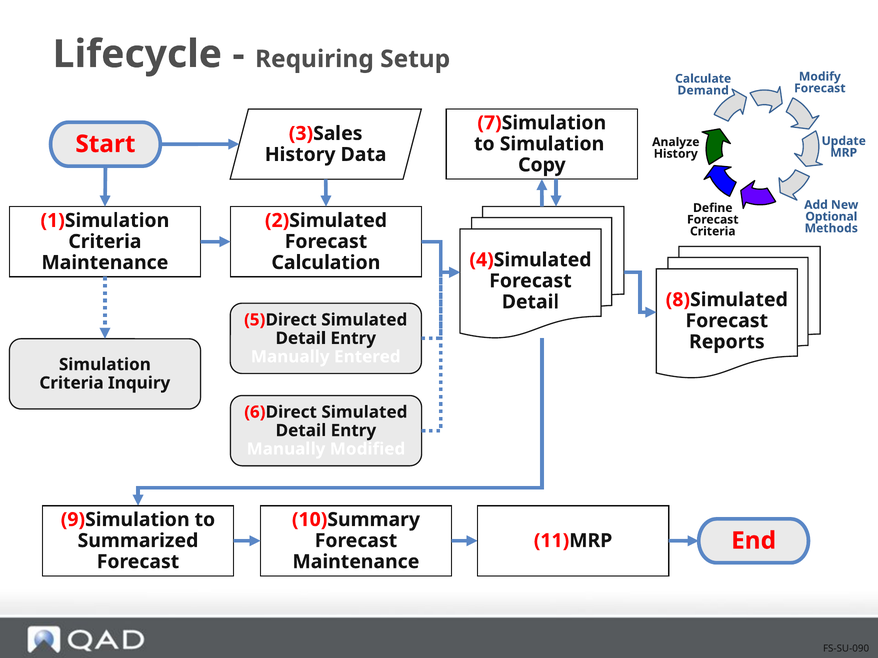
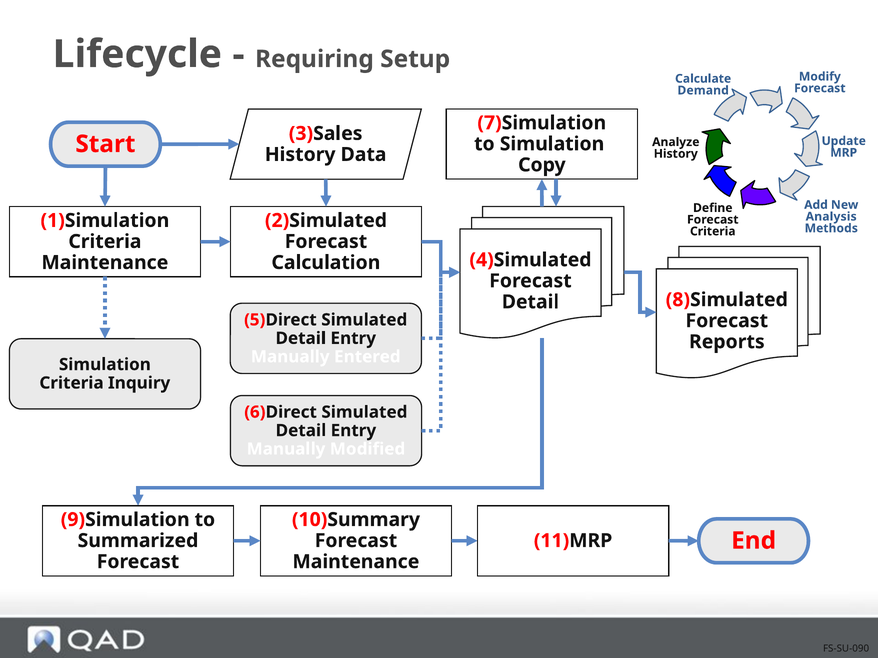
Optional: Optional -> Analysis
